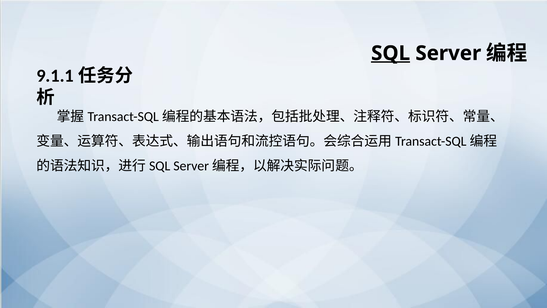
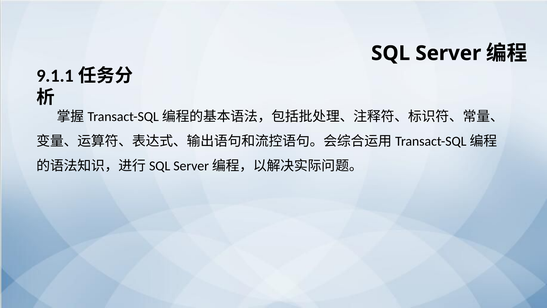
SQL underline: present -> none
